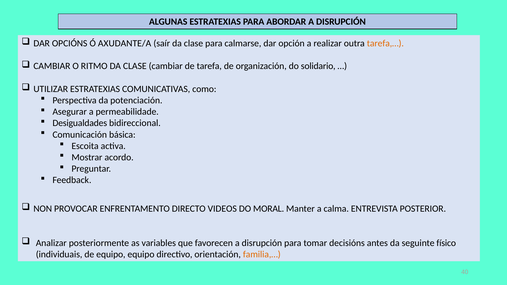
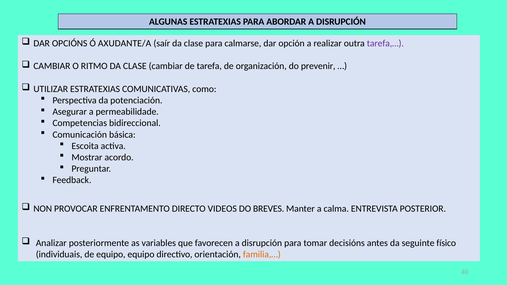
tarefa,… colour: orange -> purple
solidario: solidario -> prevenir
Desigualdades: Desigualdades -> Competencias
MORAL: MORAL -> BREVES
